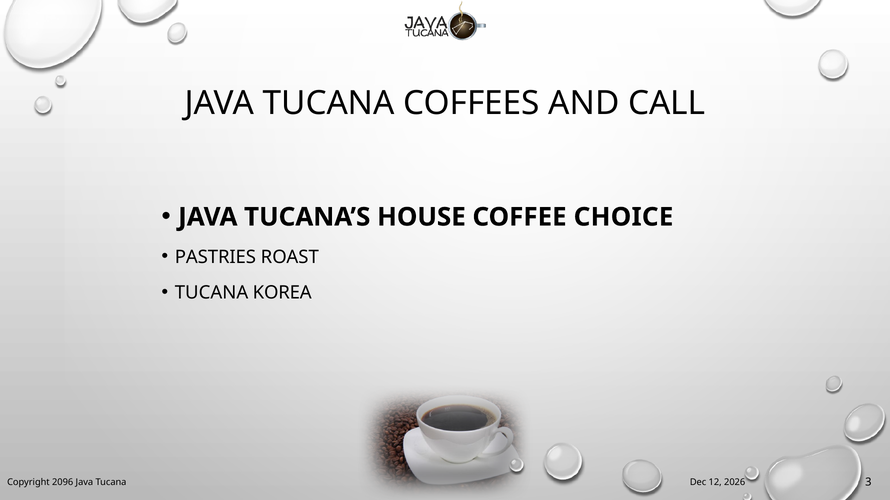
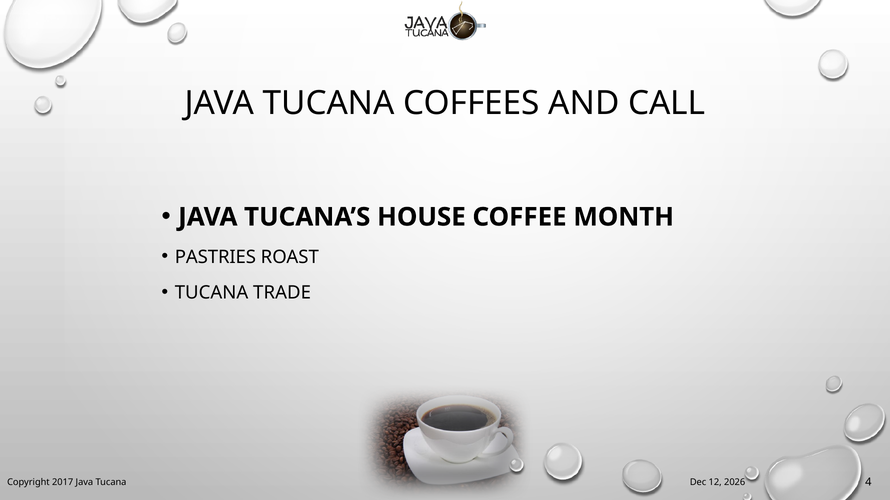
CHOICE: CHOICE -> MONTH
KOREA: KOREA -> TRADE
2096: 2096 -> 2017
3: 3 -> 4
